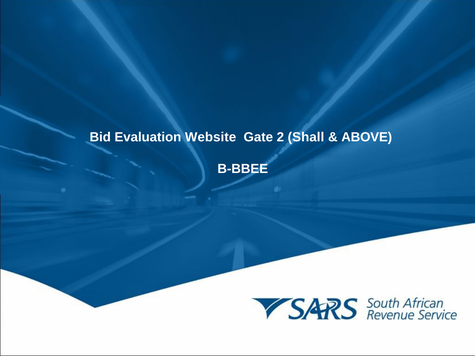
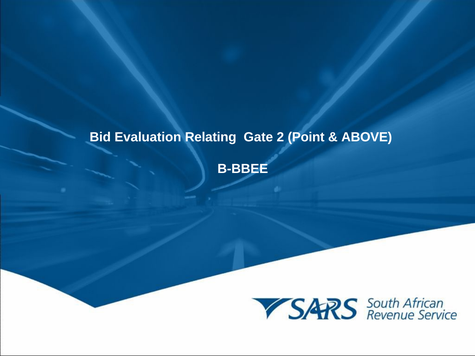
Website: Website -> Relating
Shall: Shall -> Point
